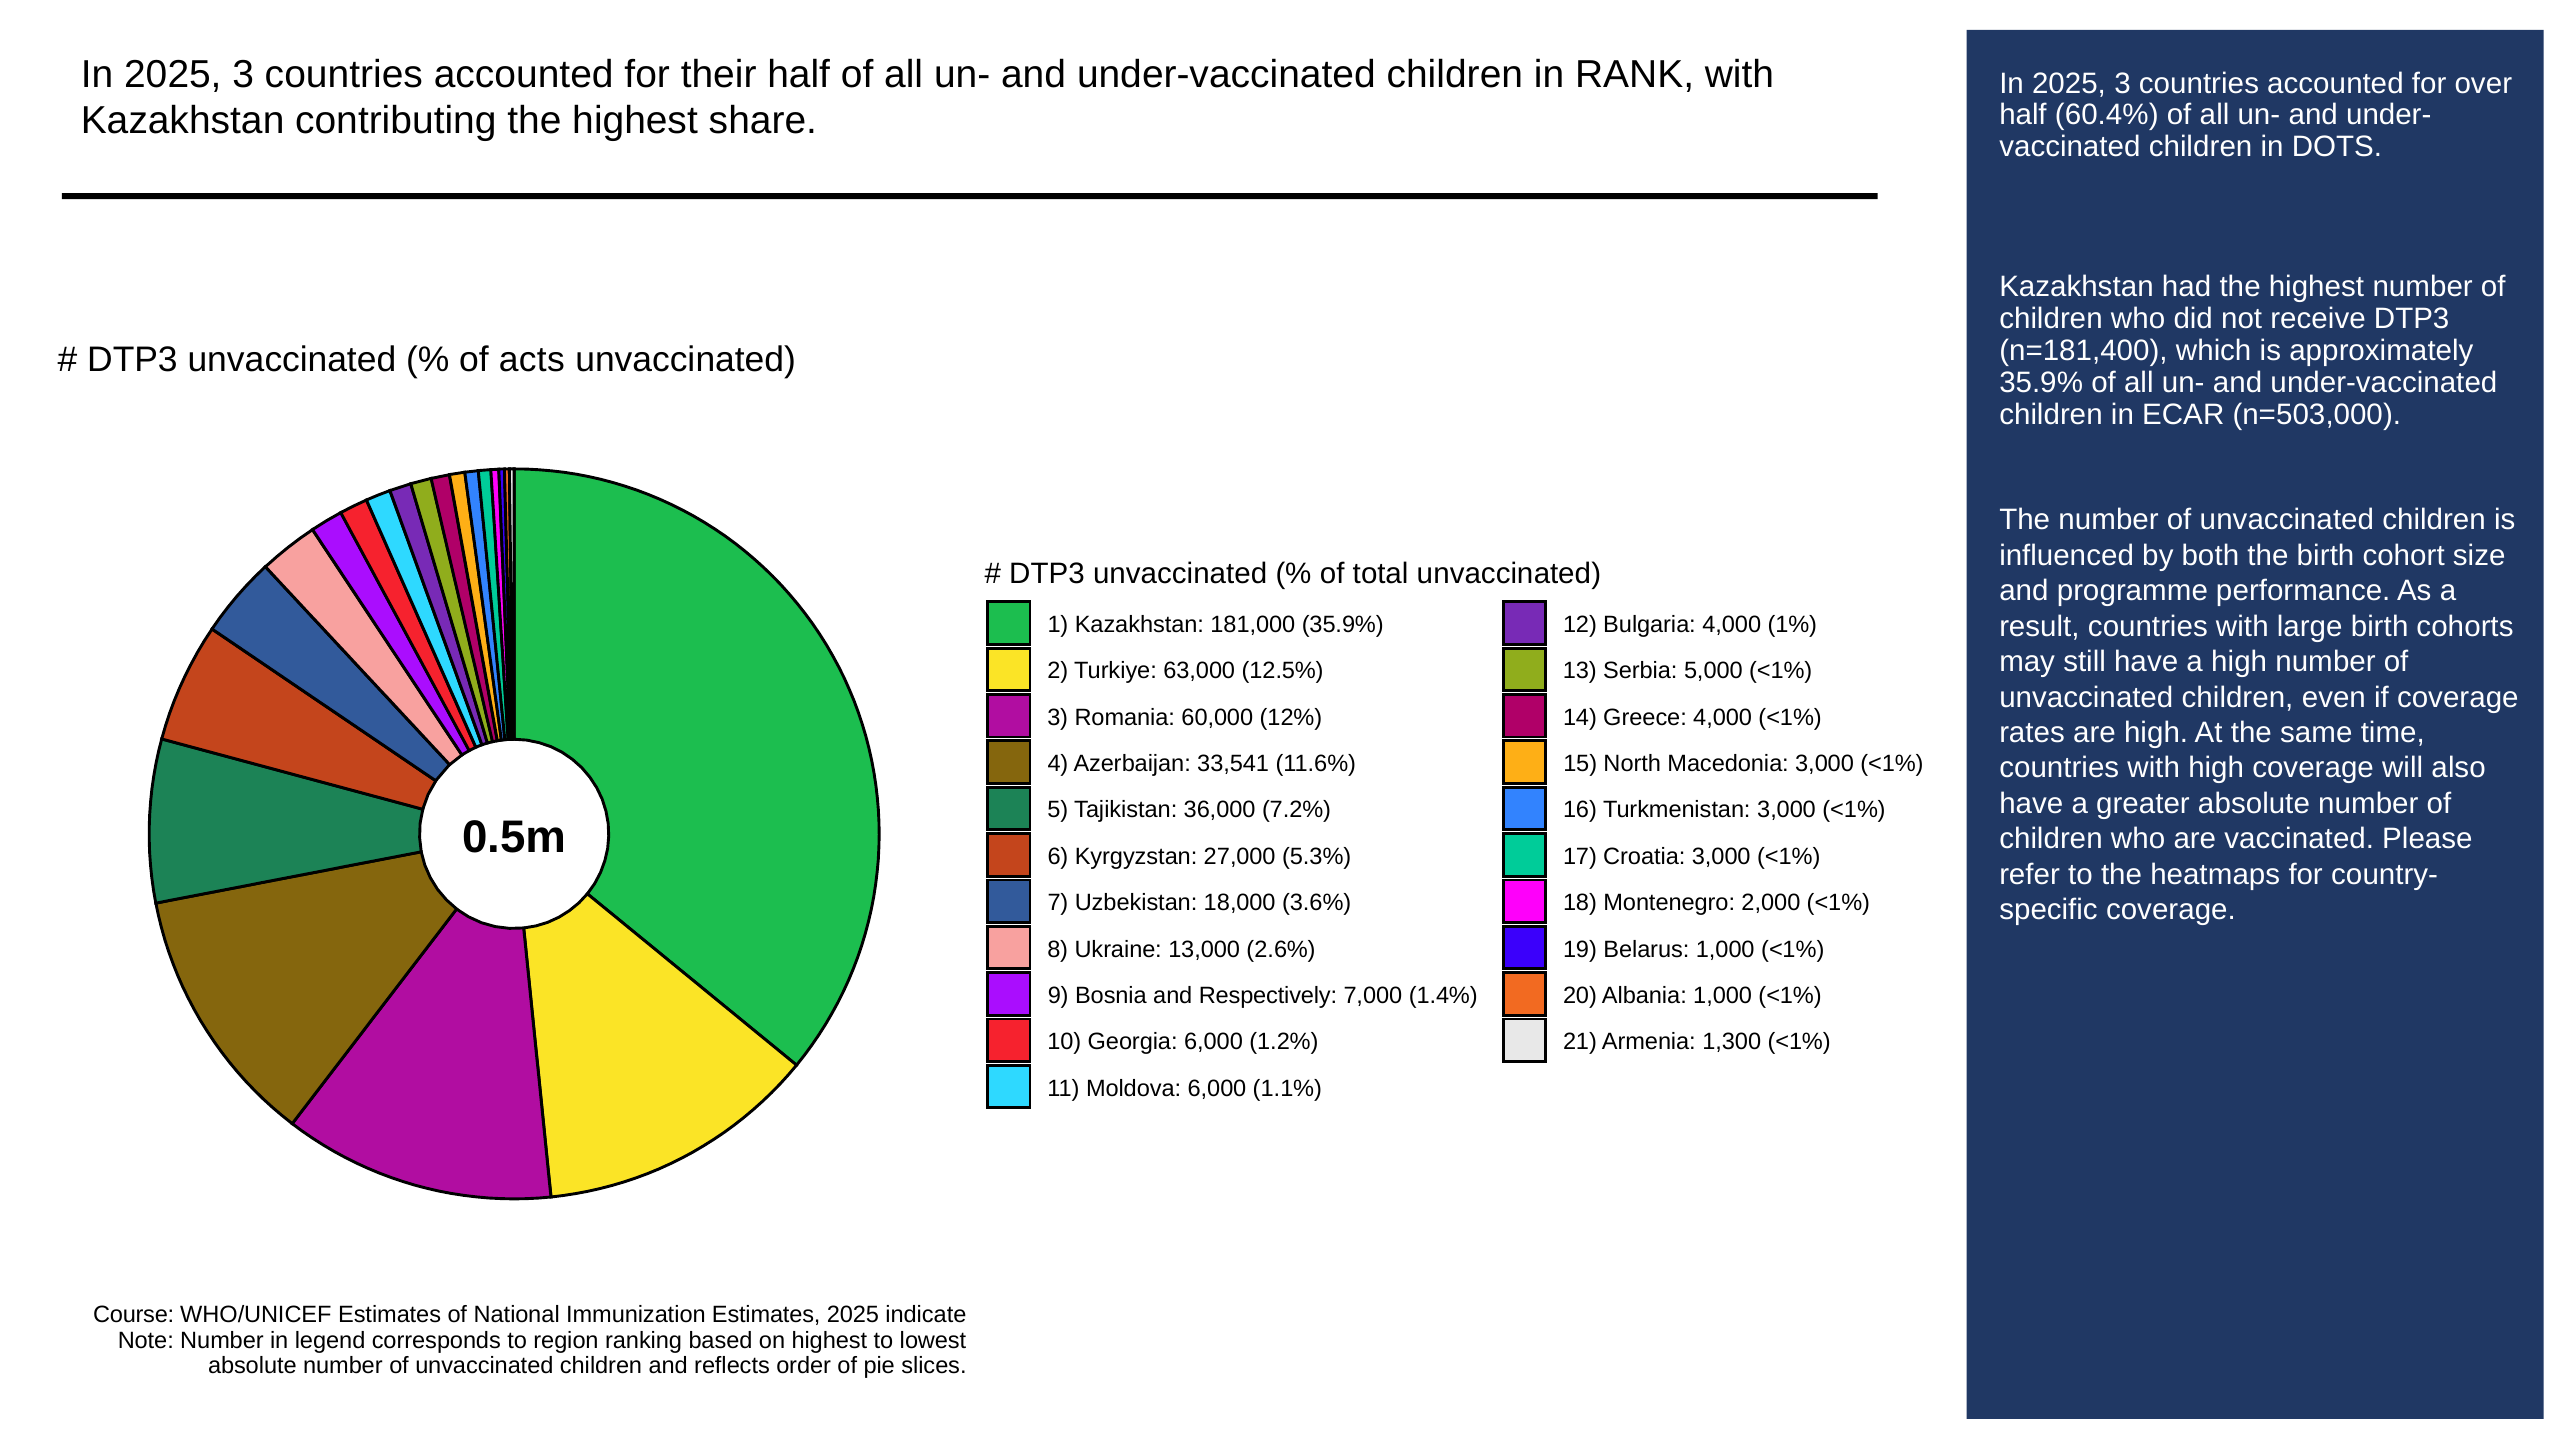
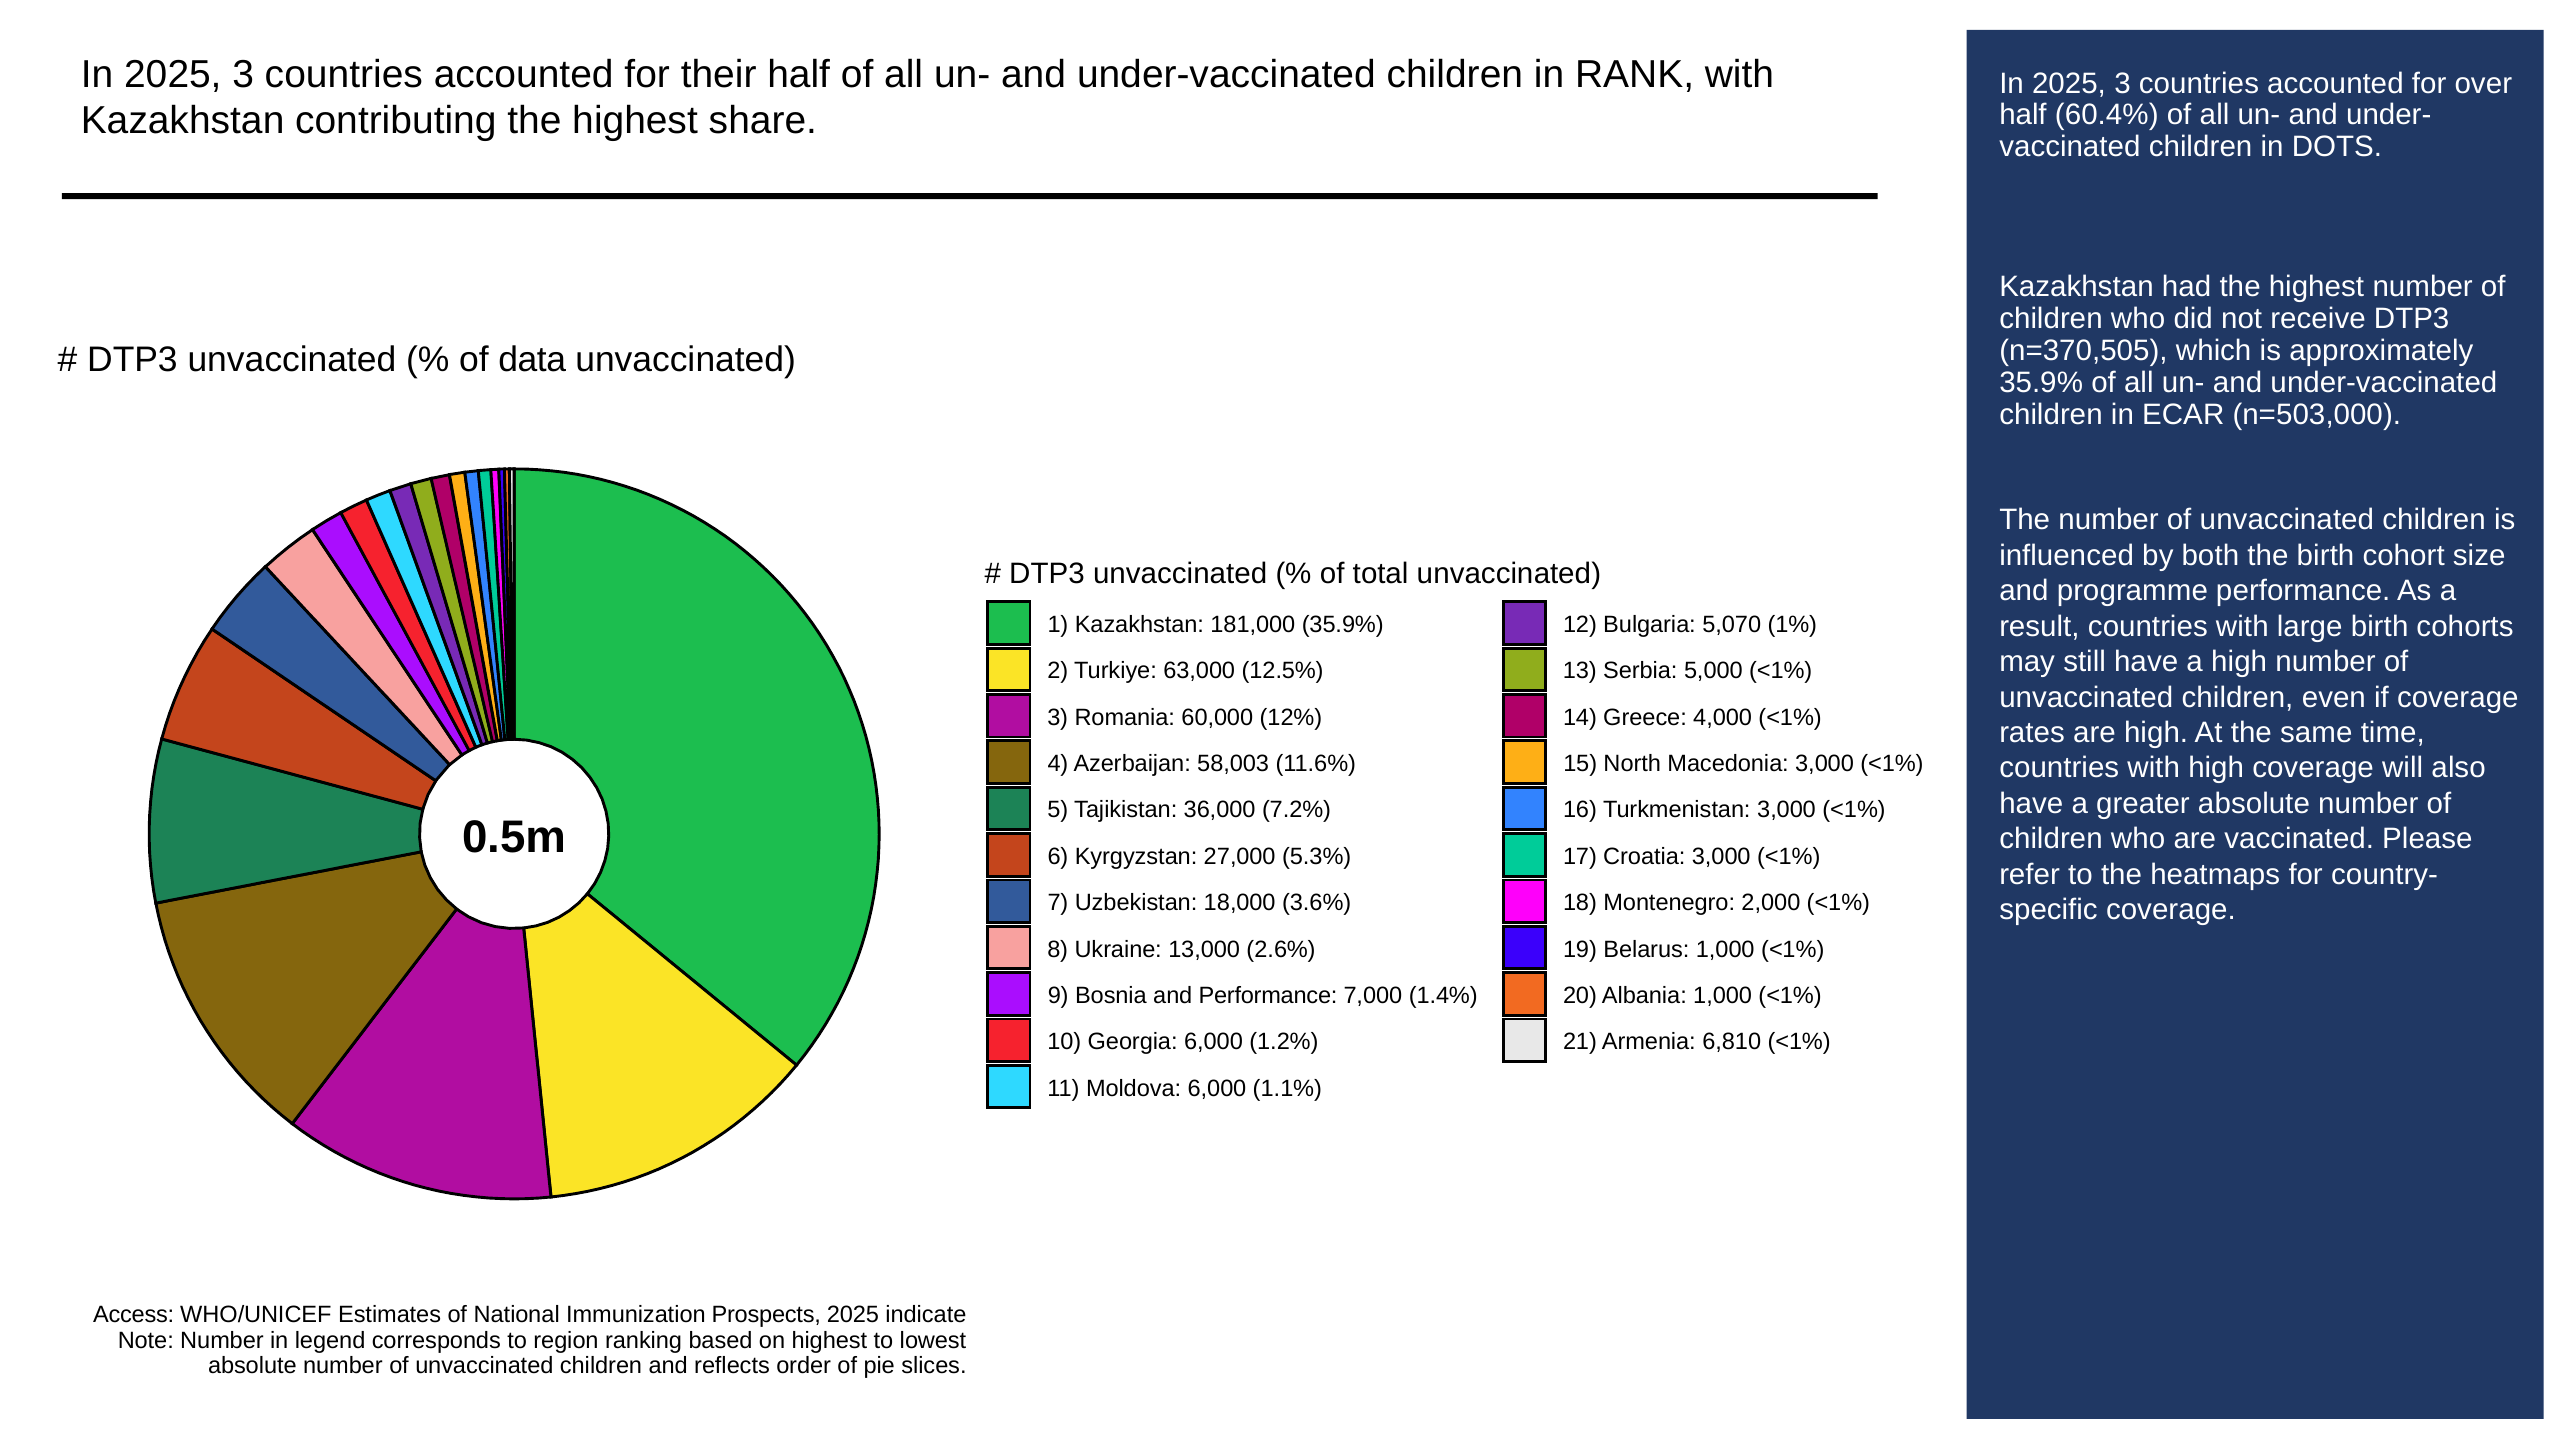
n=181,400: n=181,400 -> n=370,505
acts: acts -> data
Bulgaria 4,000: 4,000 -> 5,070
33,541: 33,541 -> 58,003
and Respectively: Respectively -> Performance
1,300: 1,300 -> 6,810
Course: Course -> Access
Immunization Estimates: Estimates -> Prospects
